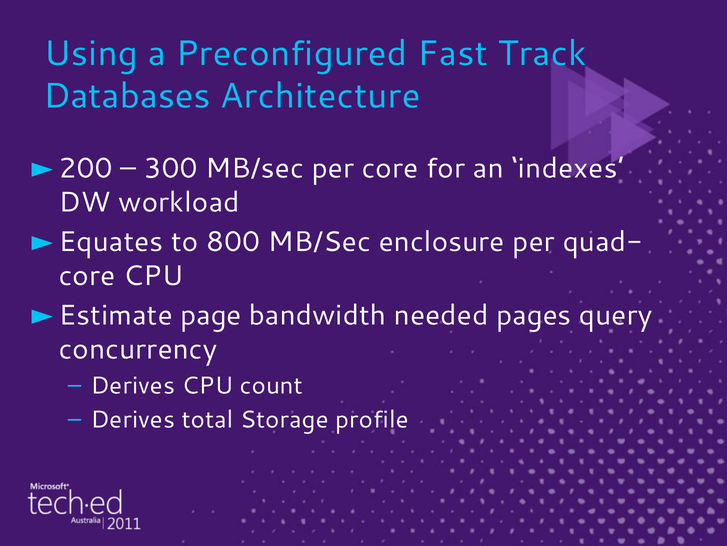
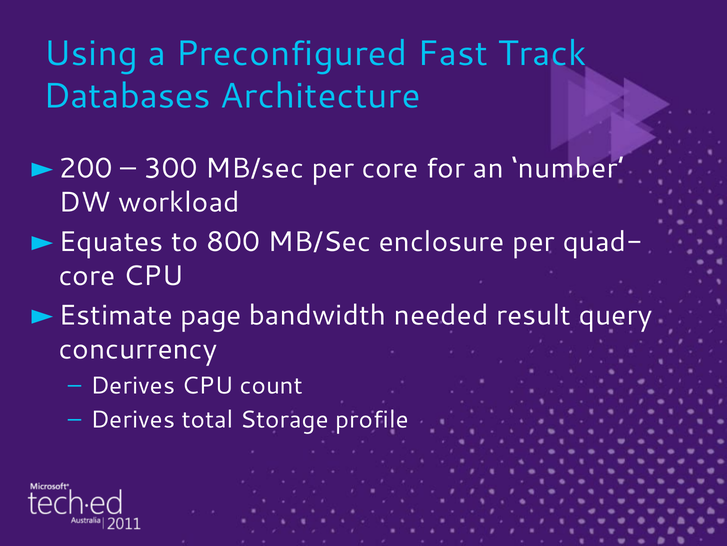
indexes: indexes -> number
pages: pages -> result
